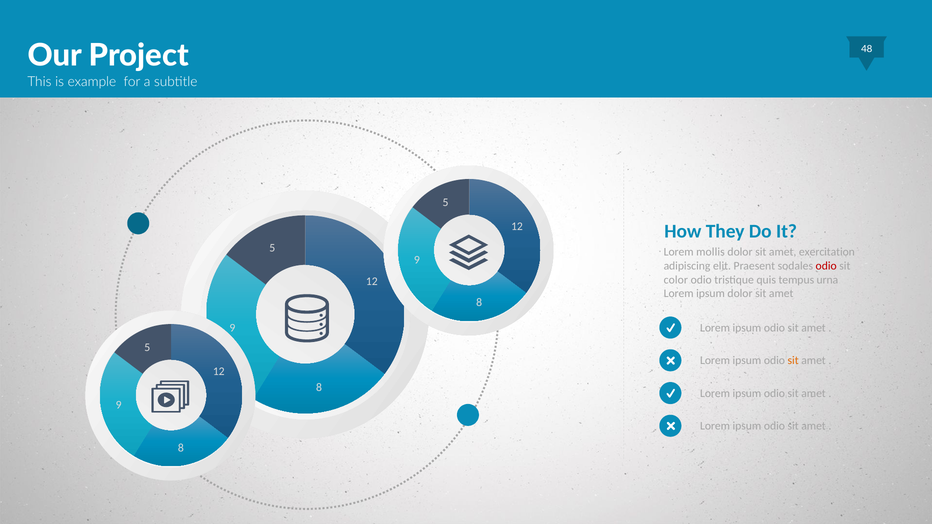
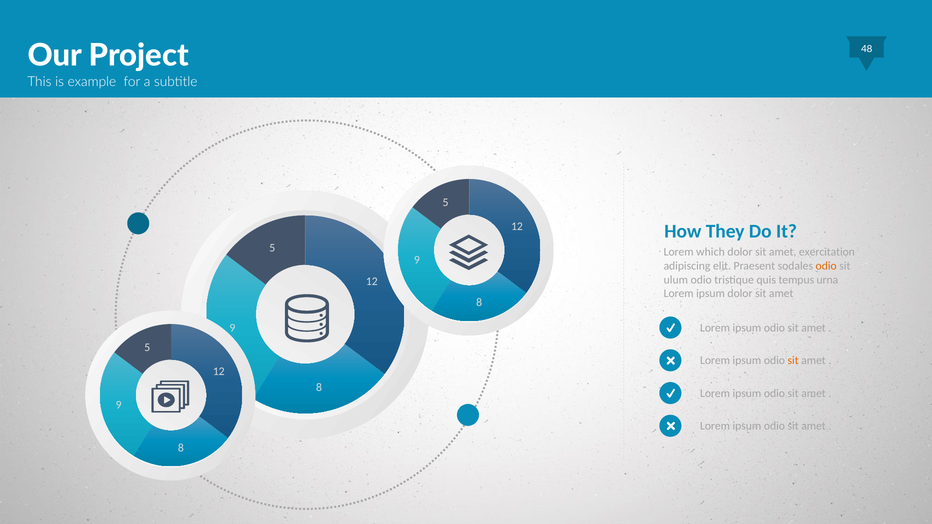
mollis: mollis -> which
odio at (826, 266) colour: red -> orange
color: color -> ulum
